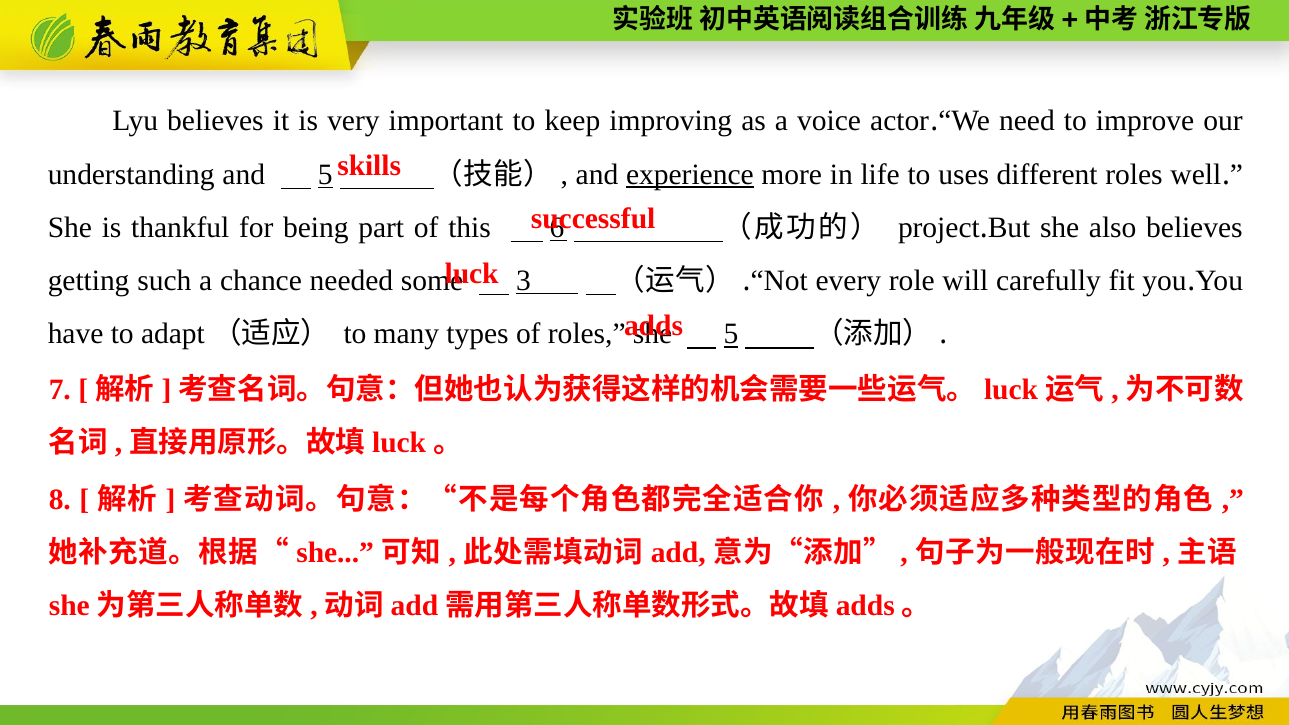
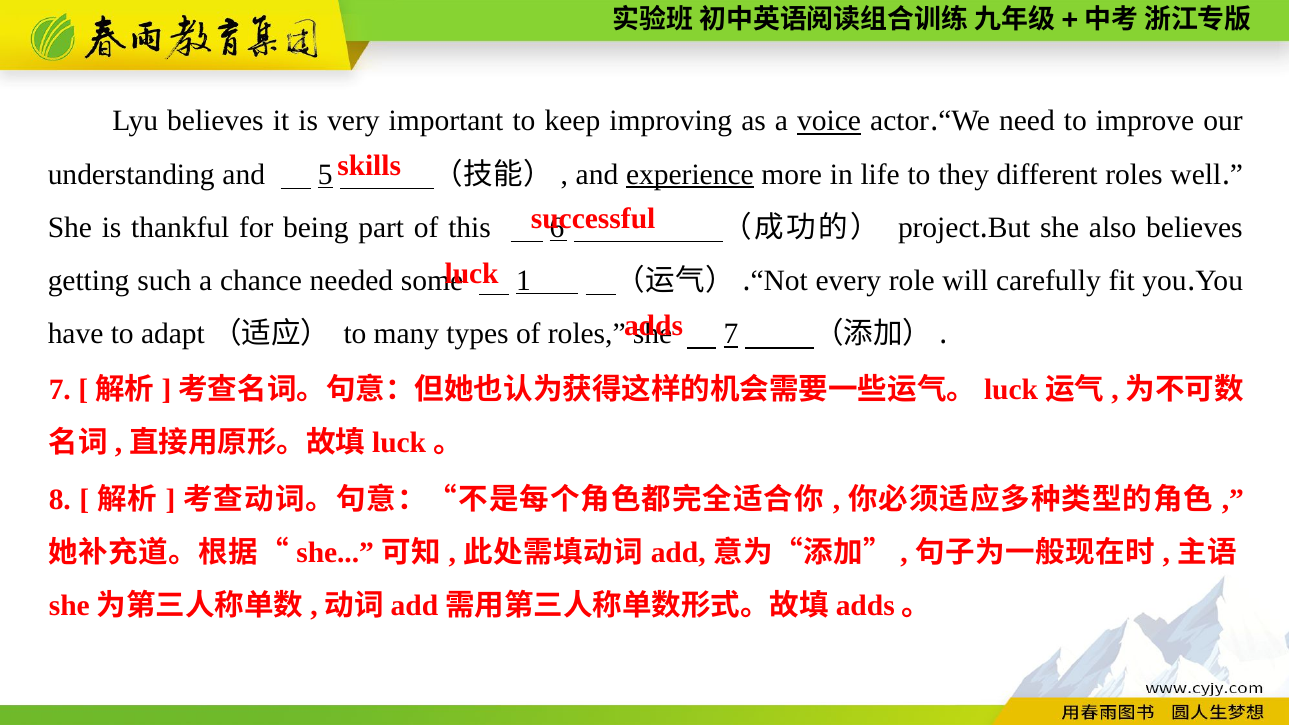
voice underline: none -> present
uses: uses -> they
3: 3 -> 1
5 at (731, 334): 5 -> 7
